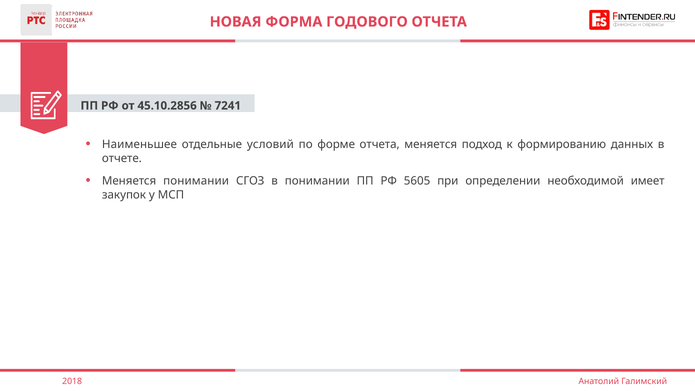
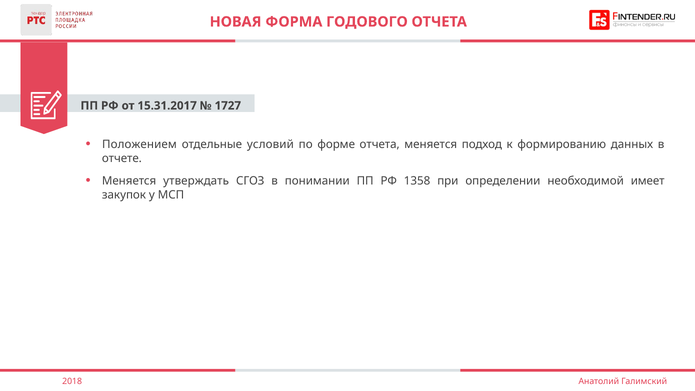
45.10.2856: 45.10.2856 -> 15.31.2017
7241: 7241 -> 1727
Наименьшее: Наименьшее -> Положением
Меняется понимании: понимании -> утверждать
5605: 5605 -> 1358
